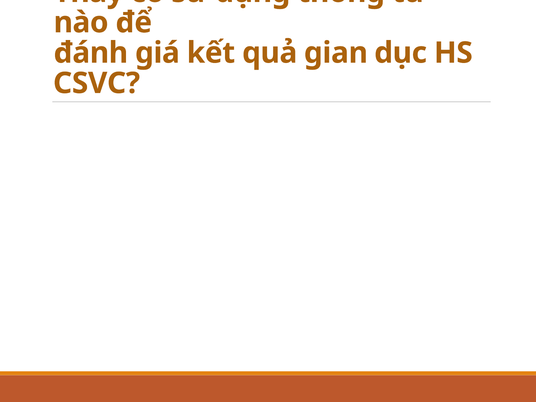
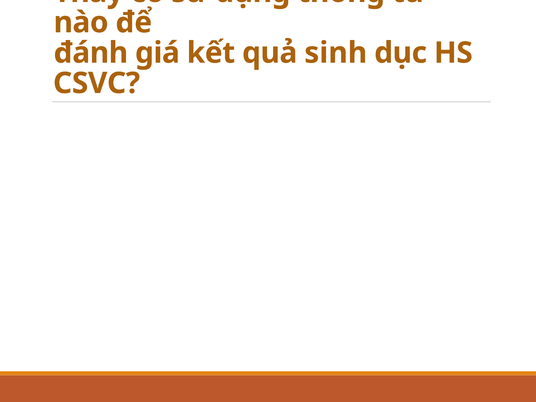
gian: gian -> sinh
